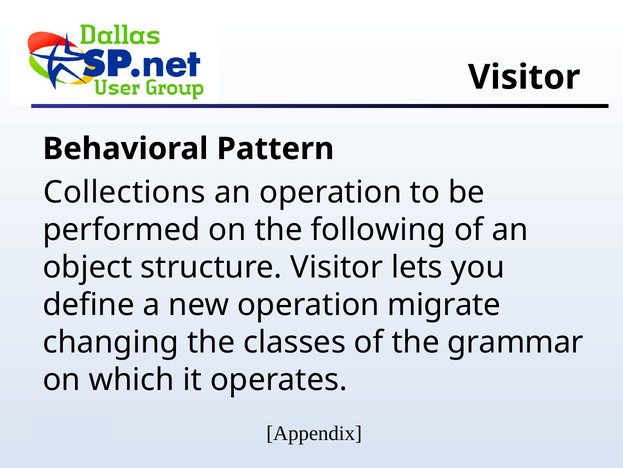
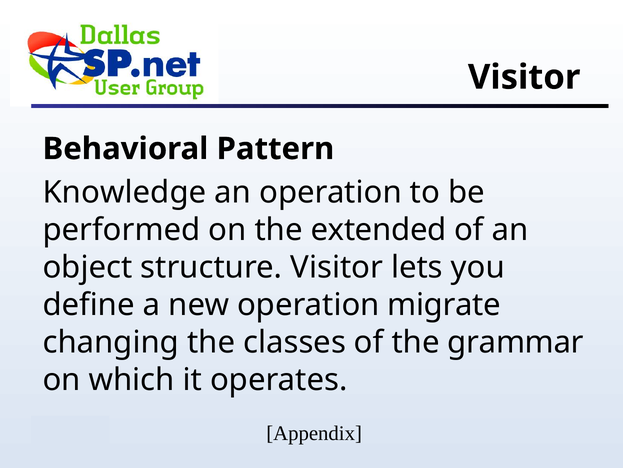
Collections: Collections -> Knowledge
following: following -> extended
